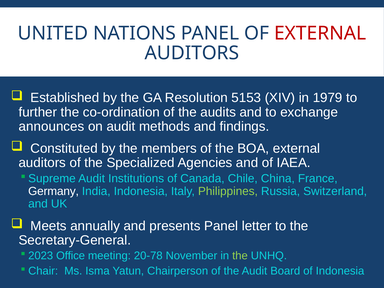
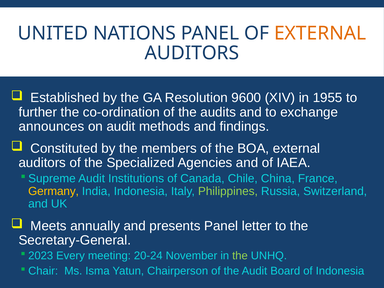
EXTERNAL at (320, 33) colour: red -> orange
5153: 5153 -> 9600
1979: 1979 -> 1955
Germany colour: white -> yellow
Office: Office -> Every
20-78: 20-78 -> 20-24
